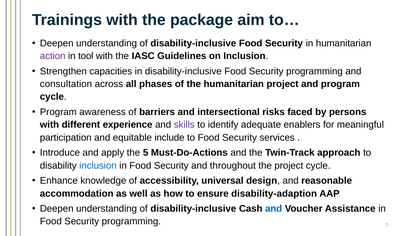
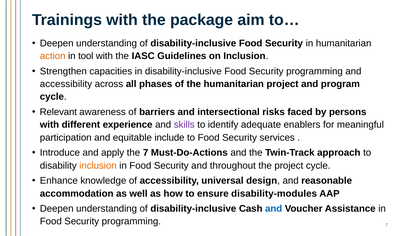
action colour: purple -> orange
consultation at (66, 84): consultation -> accessibility
Program at (58, 112): Program -> Relevant
the 5: 5 -> 7
inclusion at (98, 166) colour: blue -> orange
disability-adaption: disability-adaption -> disability-modules
